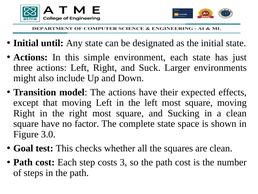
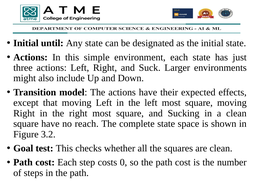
factor: factor -> reach
3.0: 3.0 -> 3.2
3: 3 -> 0
